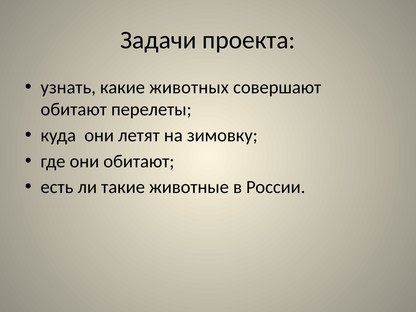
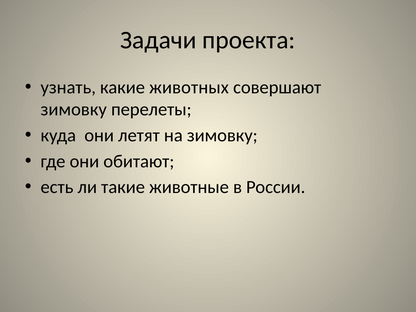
обитают at (74, 109): обитают -> зимовку
